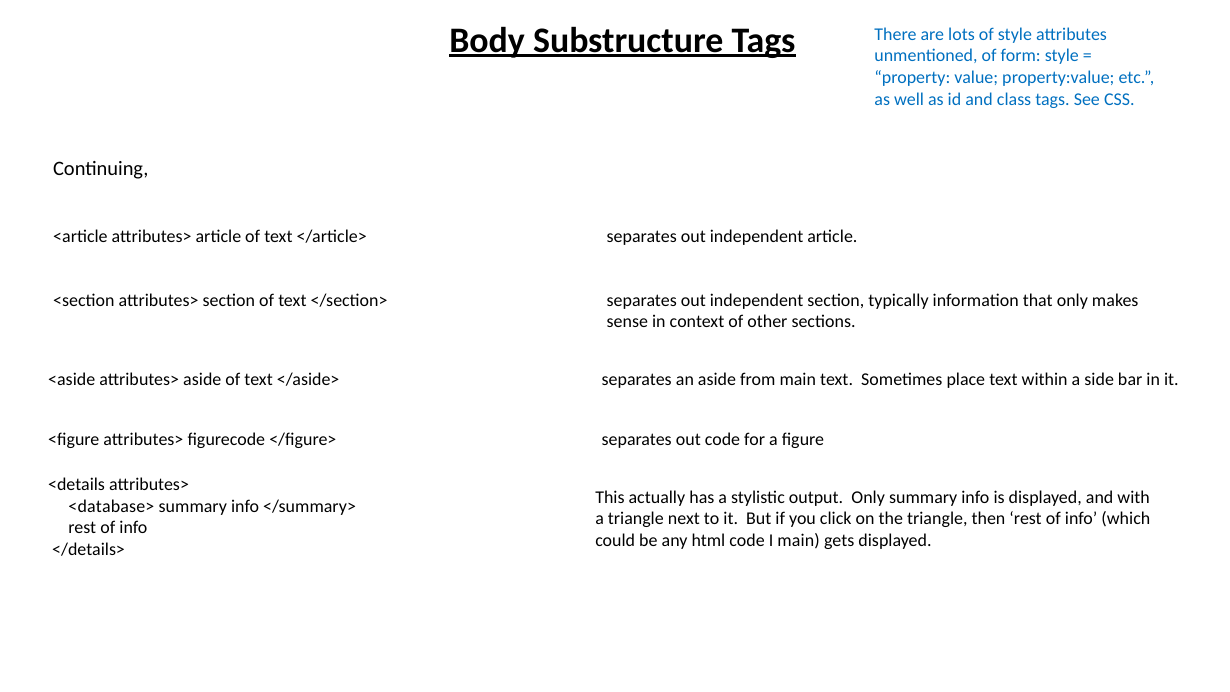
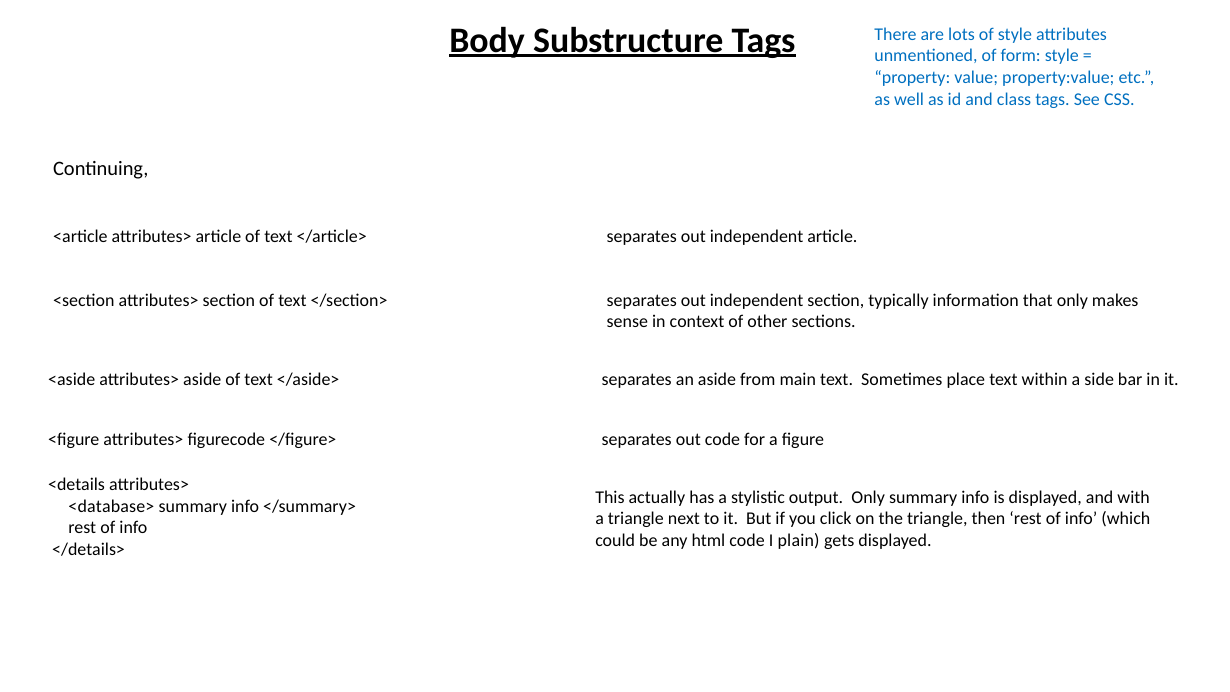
I main: main -> plain
